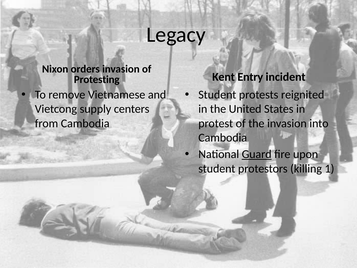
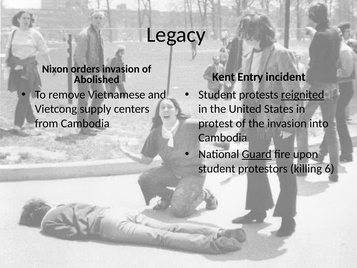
Protesting: Protesting -> Abolished
reignited underline: none -> present
1: 1 -> 6
